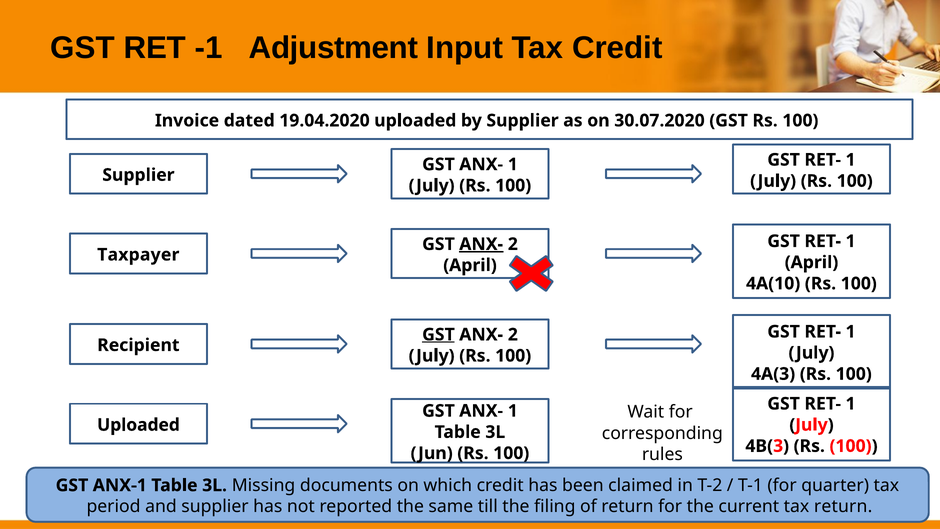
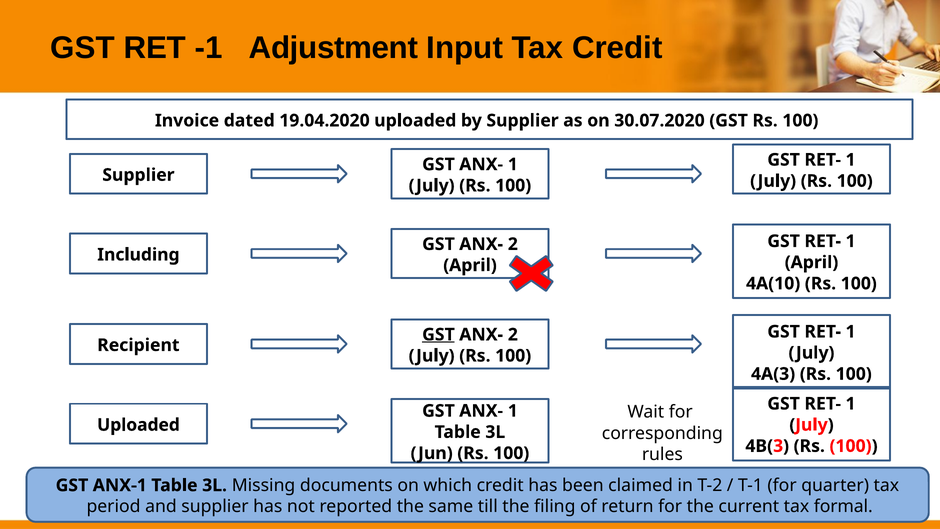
ANX- at (481, 244) underline: present -> none
Taxpayer: Taxpayer -> Including
tax return: return -> formal
